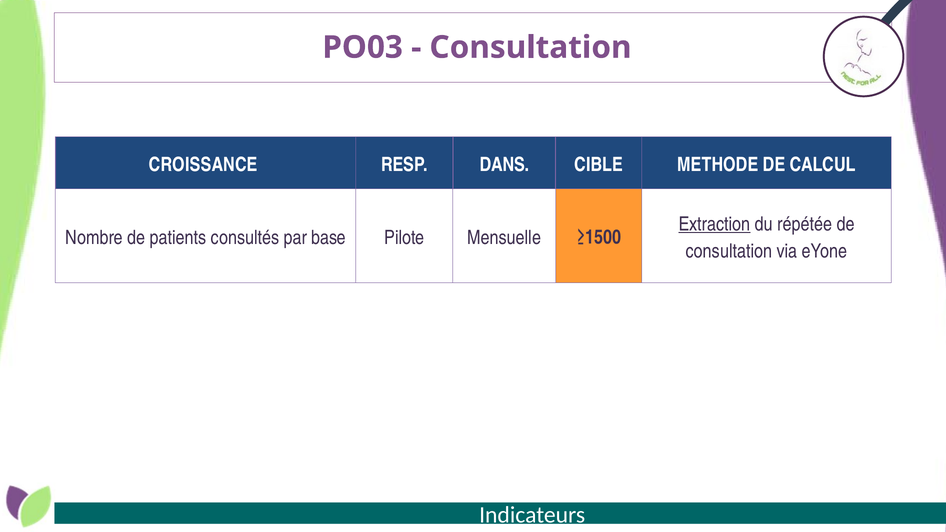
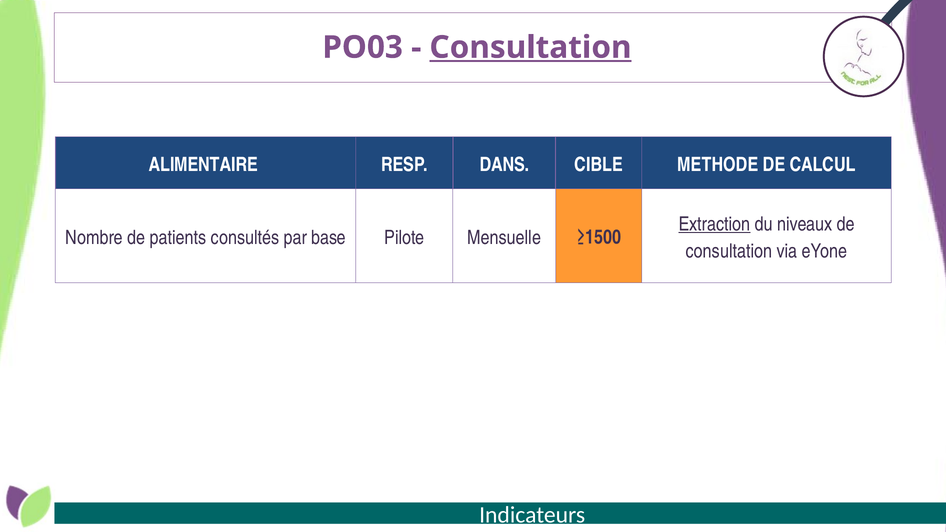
Consultation at (530, 47) underline: none -> present
CROISSANCE: CROISSANCE -> ALIMENTAIRE
répétée: répétée -> niveaux
